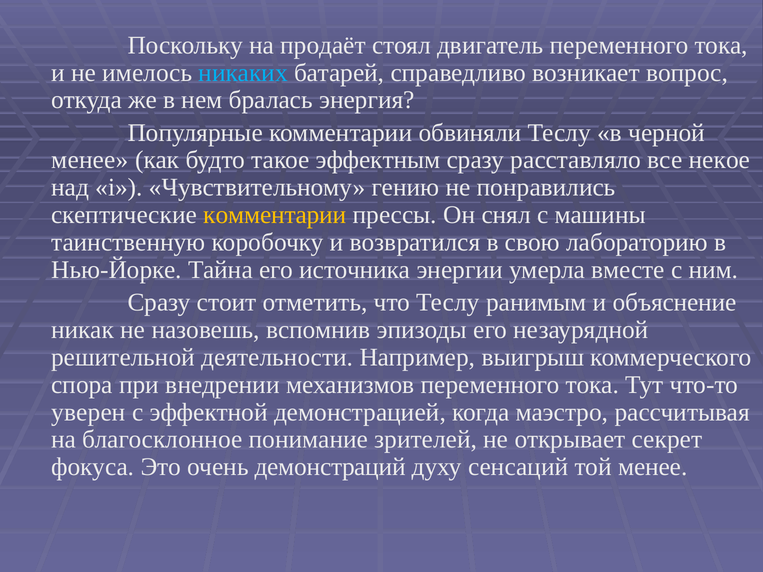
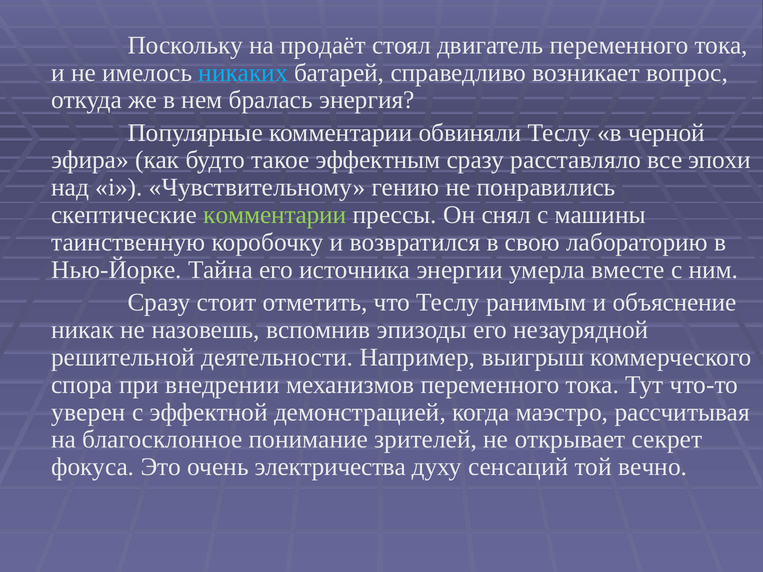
менее at (90, 160): менее -> эфира
некое: некое -> эпохи
комментарии at (275, 215) colour: yellow -> light green
демонстраций: демонстраций -> электричества
той менее: менее -> вечно
